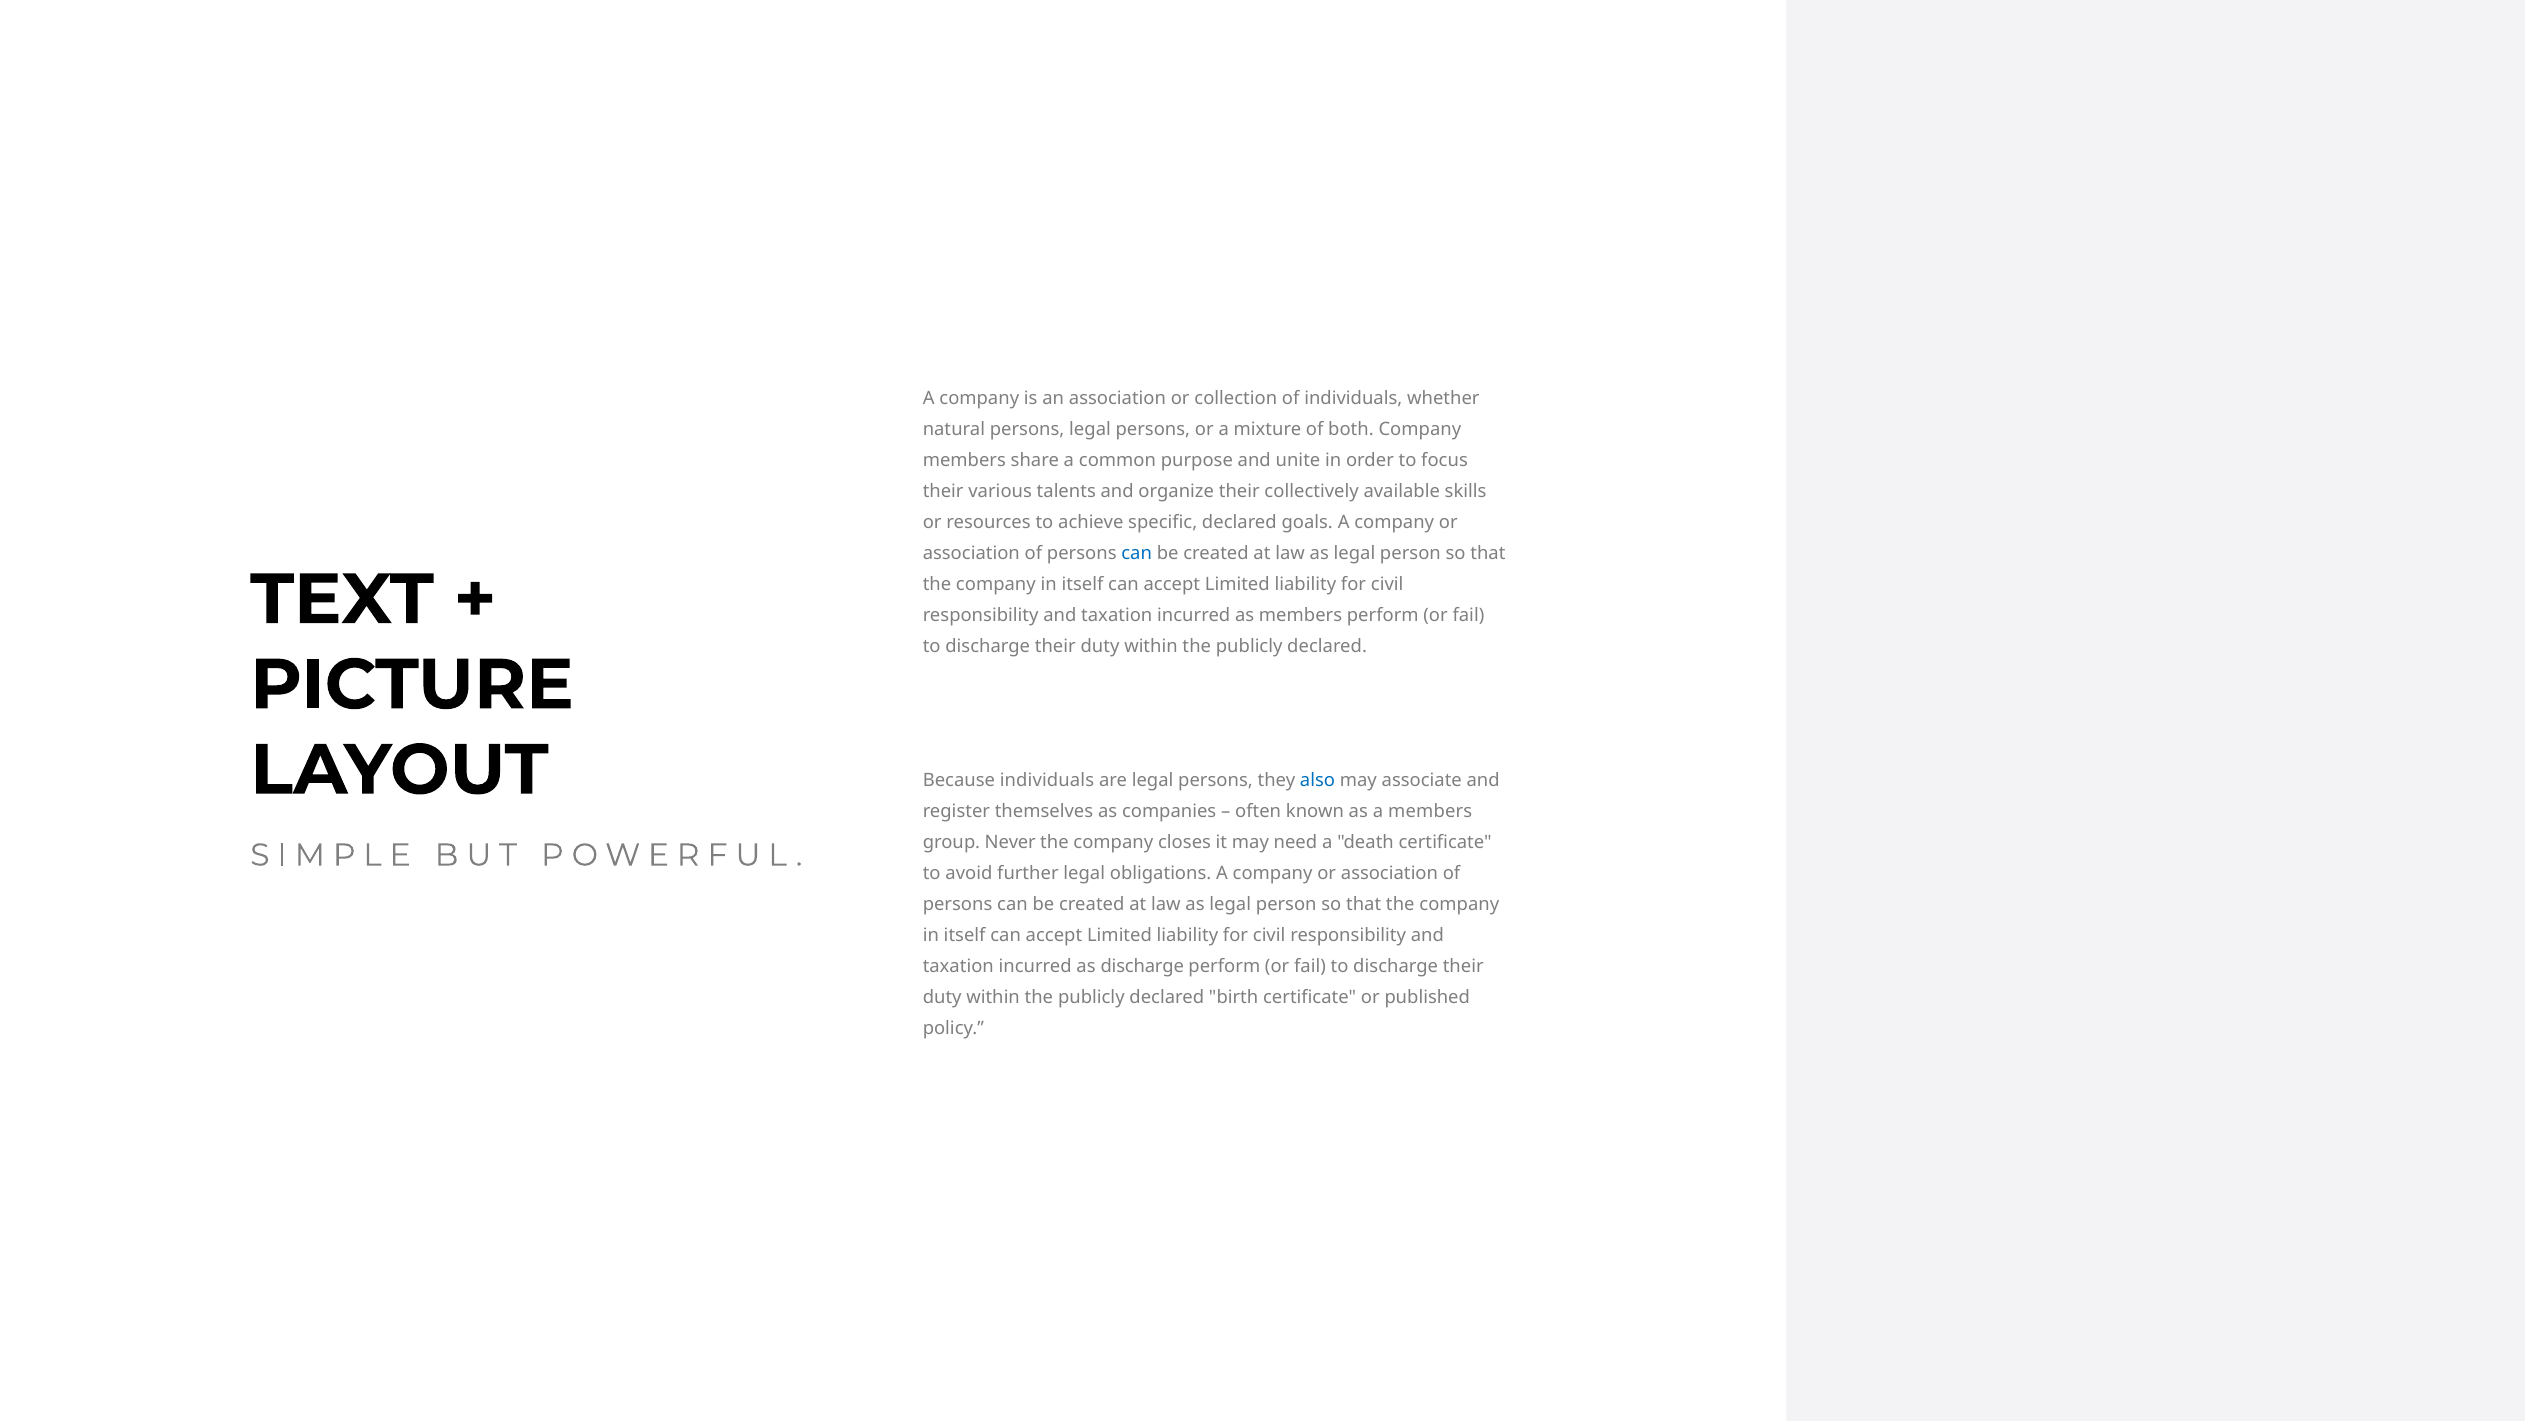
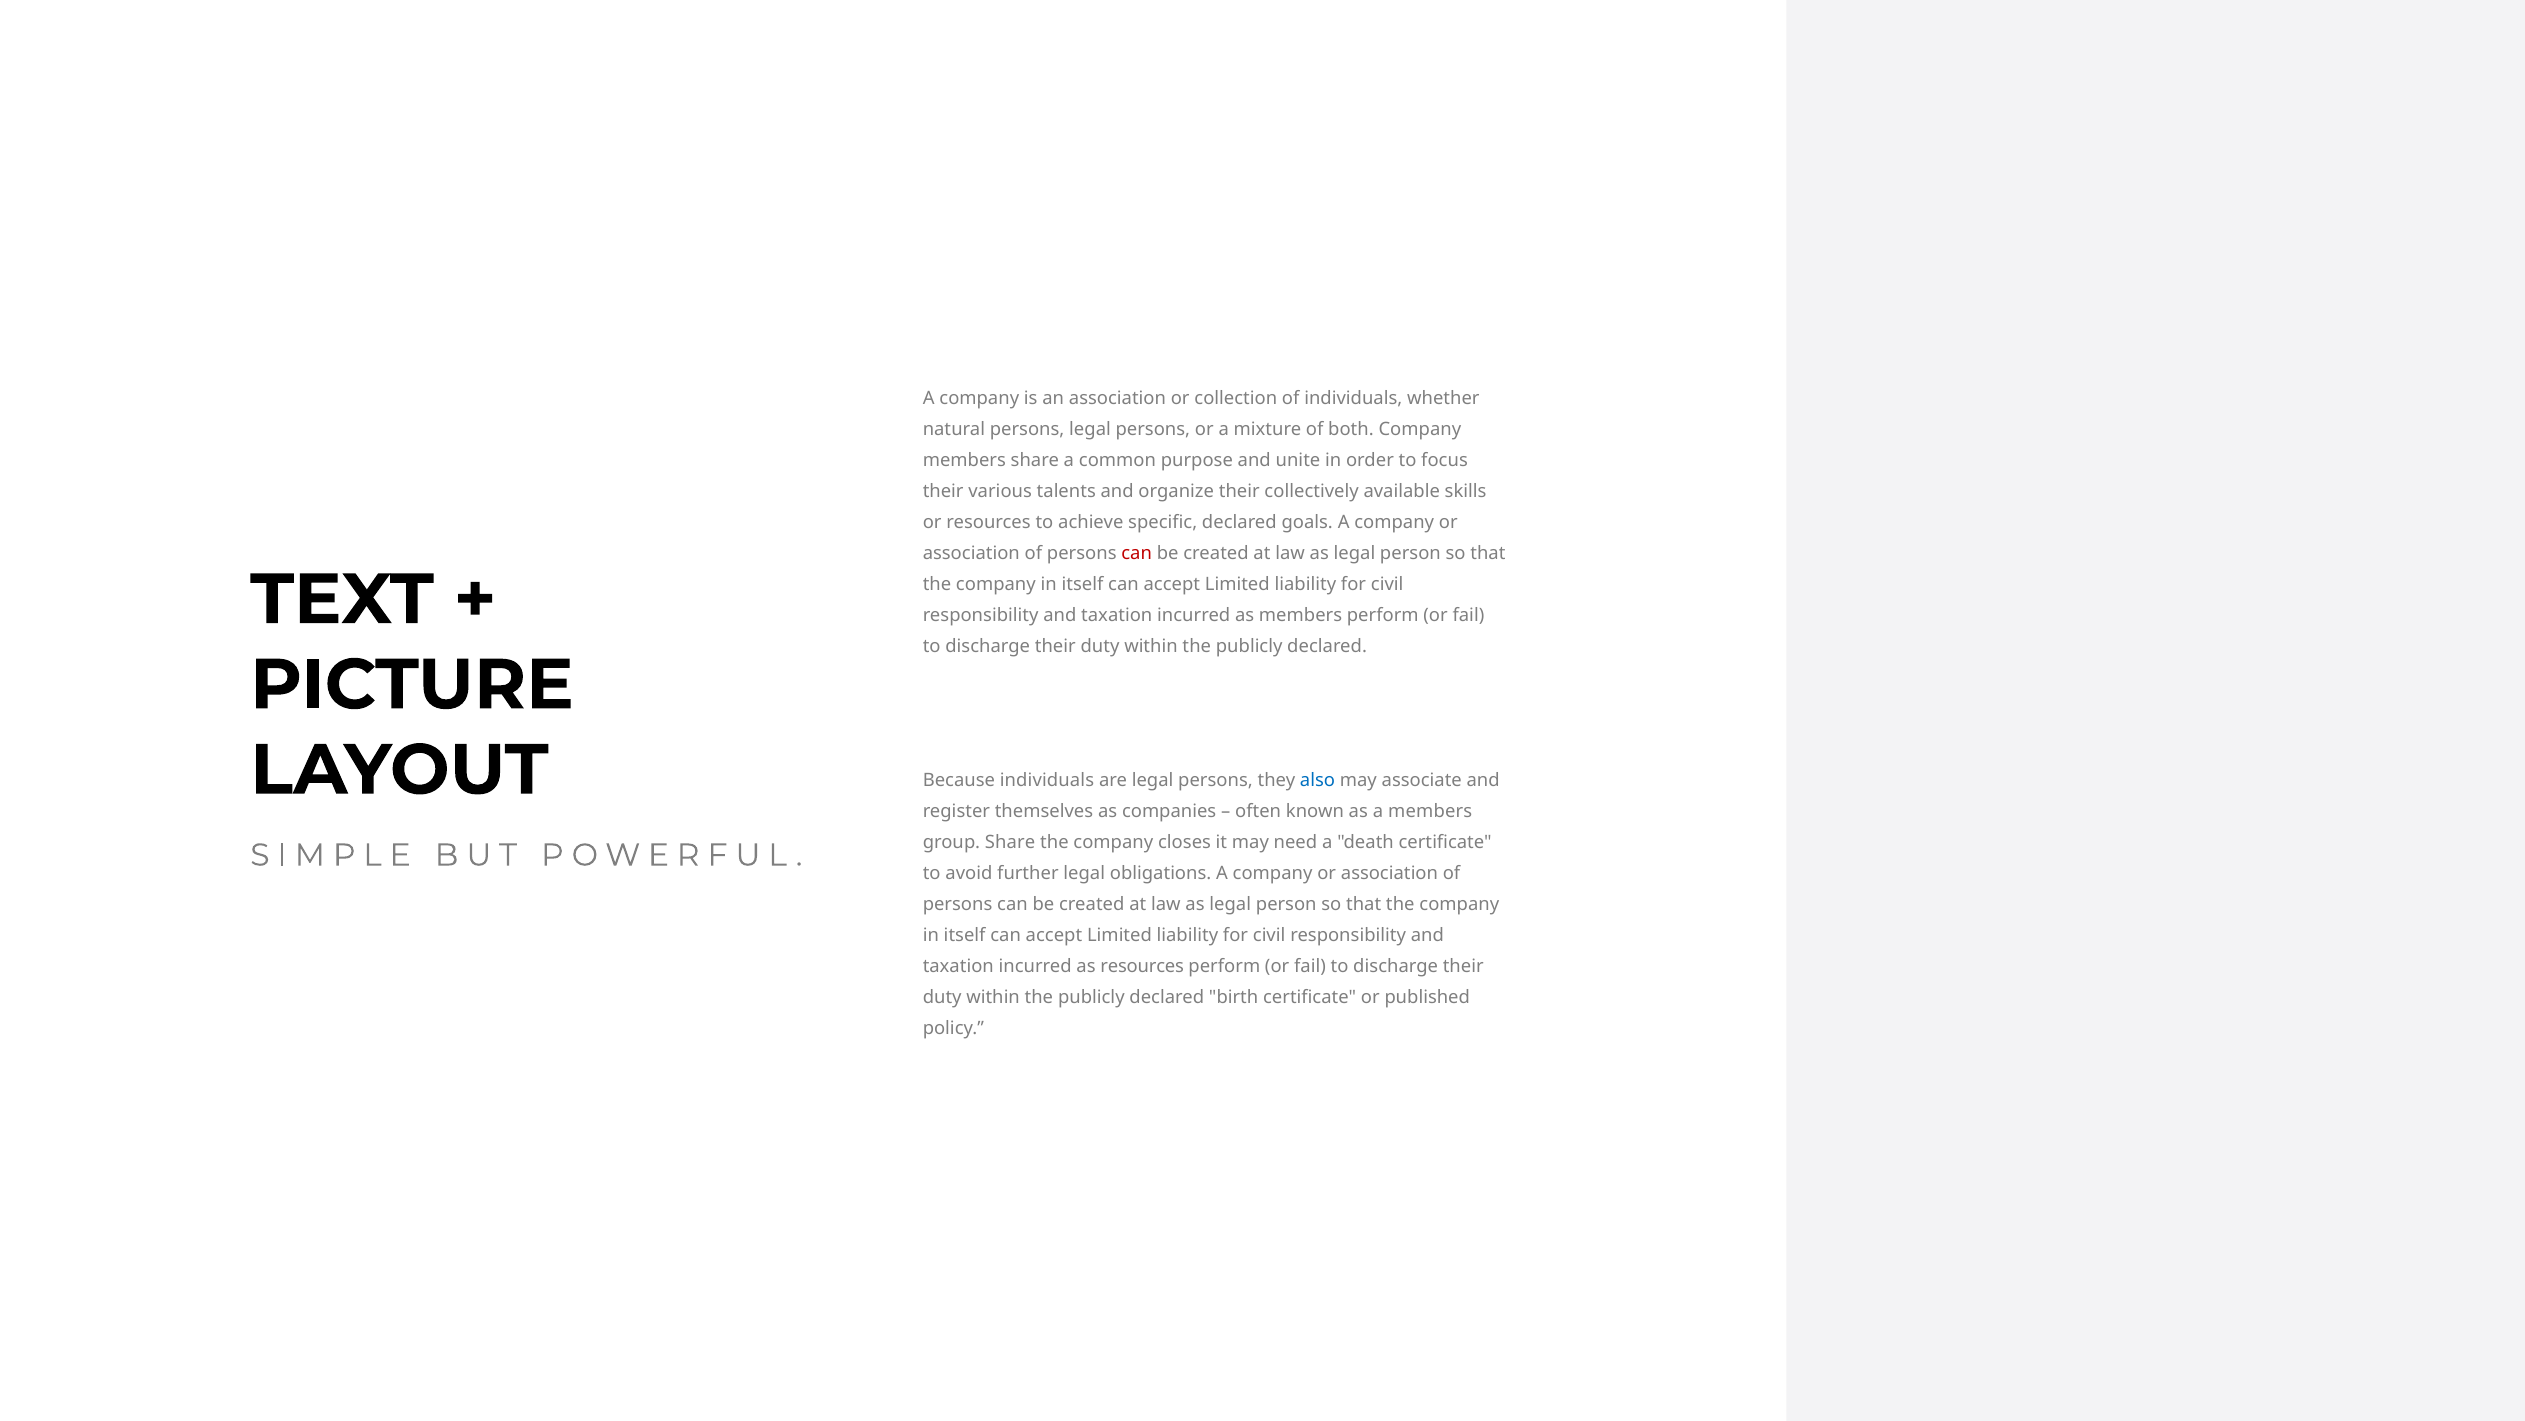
can at (1137, 553) colour: blue -> red
group Never: Never -> Share
as discharge: discharge -> resources
